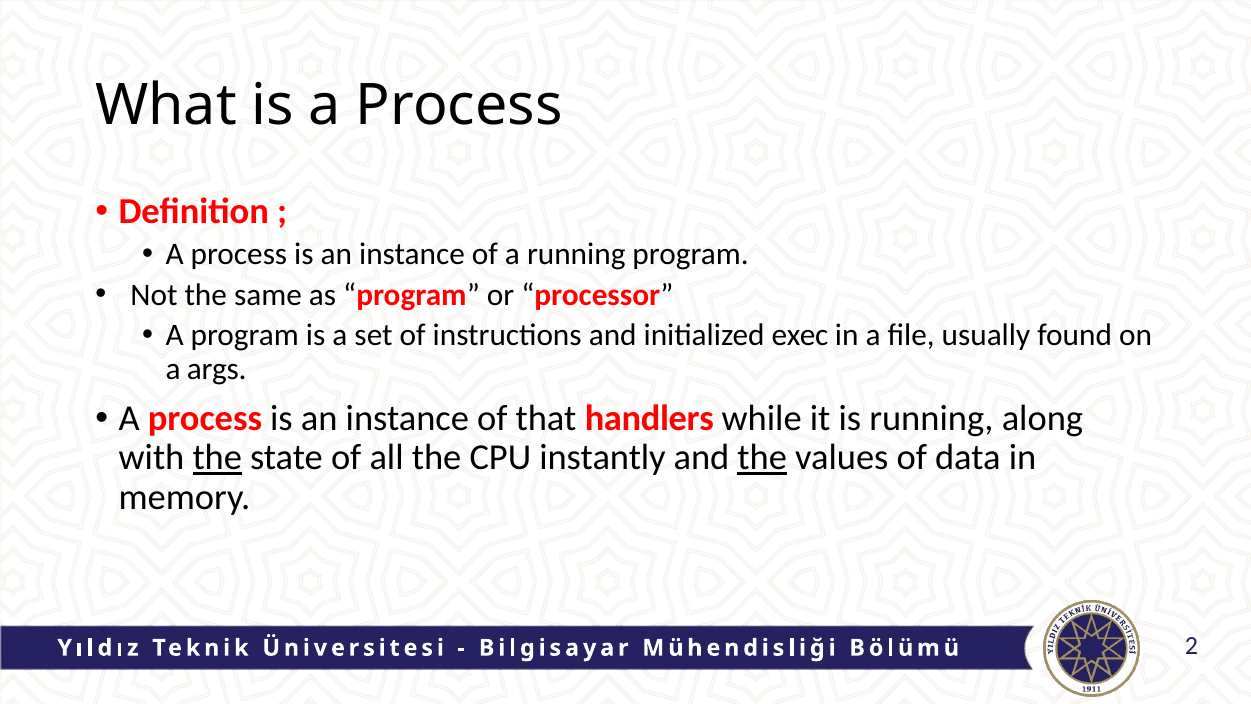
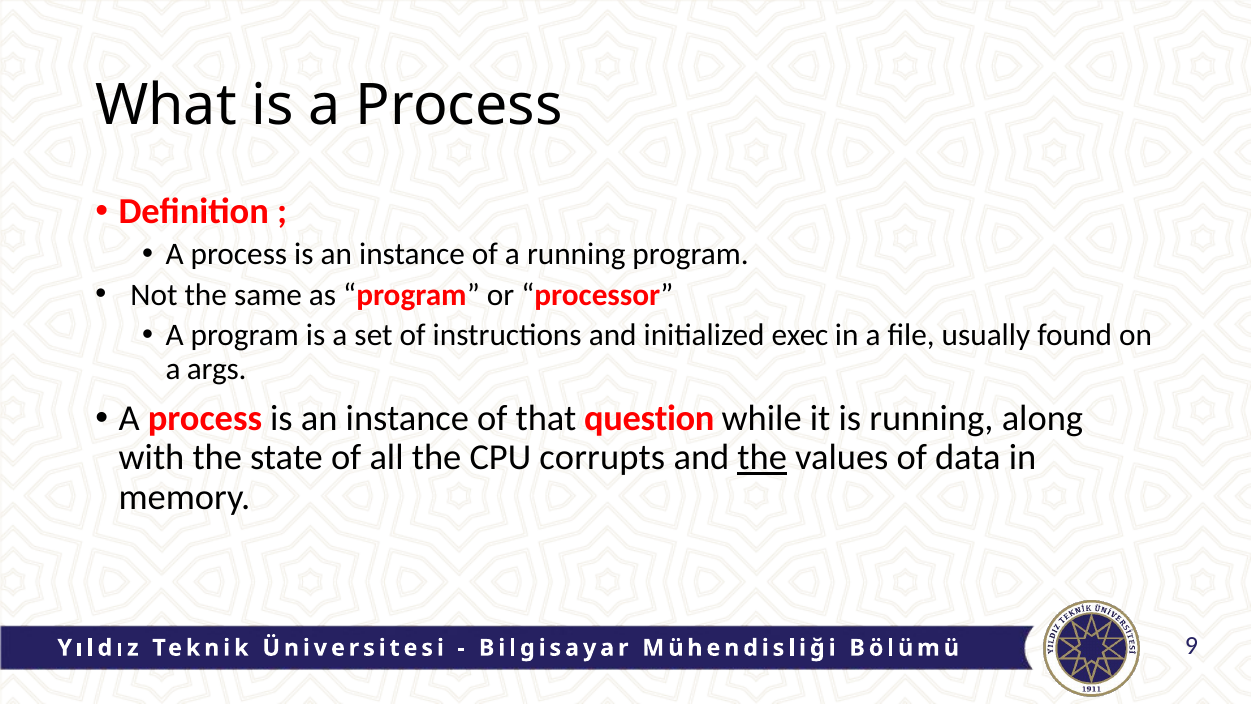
handlers: handlers -> question
the at (217, 458) underline: present -> none
instantly: instantly -> corrupts
2: 2 -> 9
